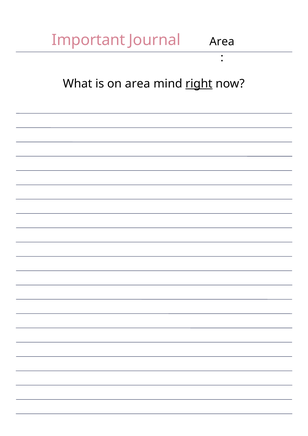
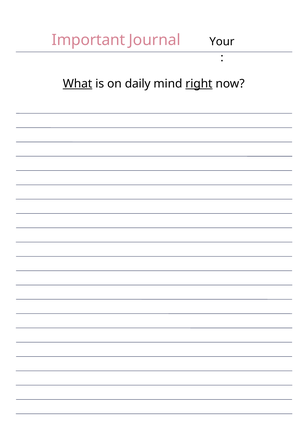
Area at (222, 42): Area -> Your
What underline: none -> present
on area: area -> daily
